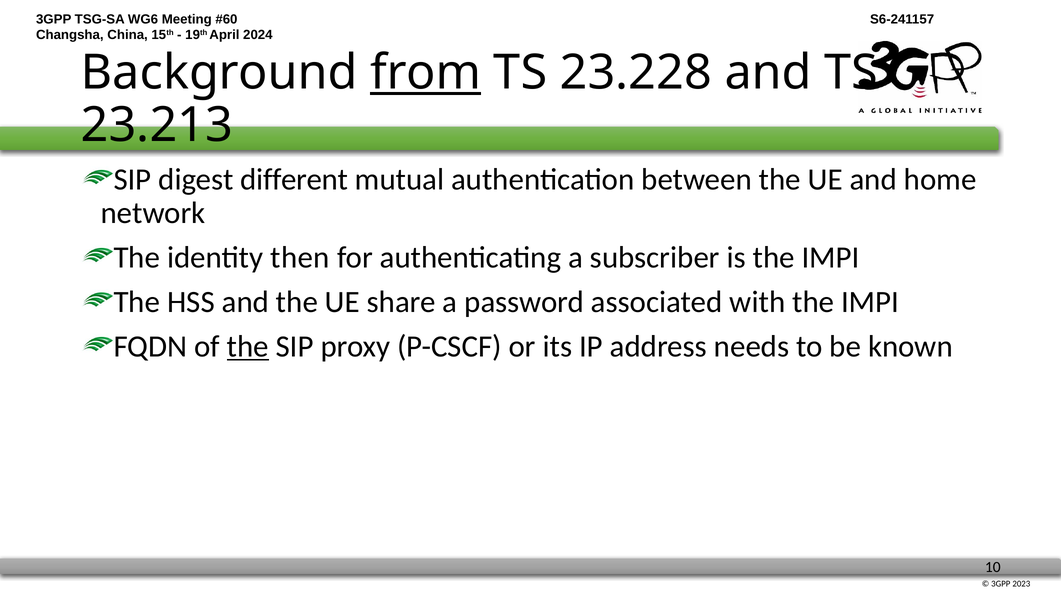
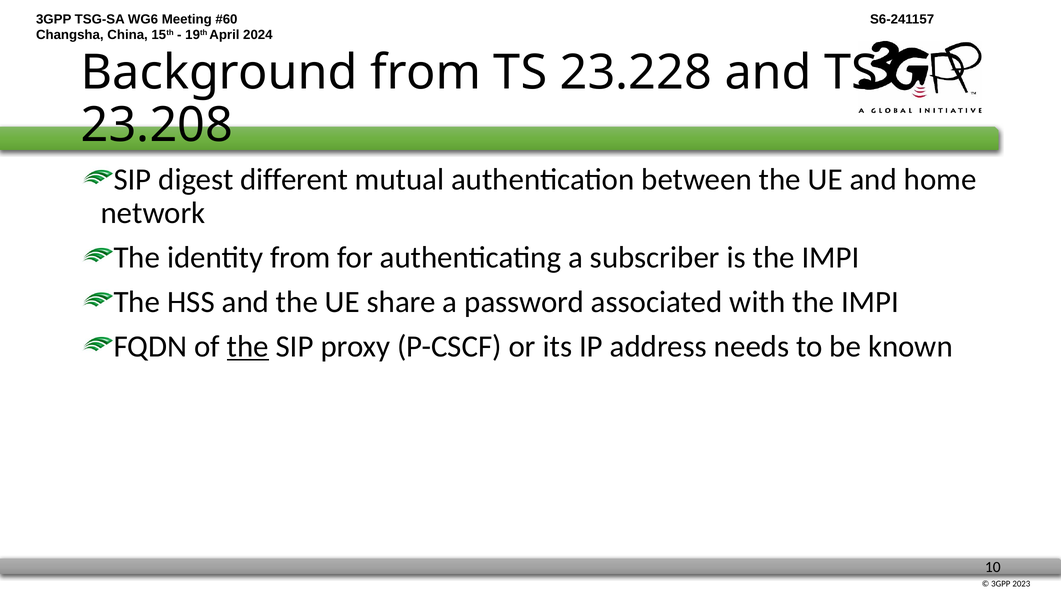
from at (426, 72) underline: present -> none
23.213: 23.213 -> 23.208
identity then: then -> from
